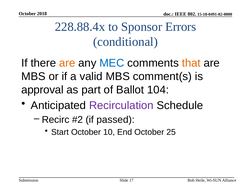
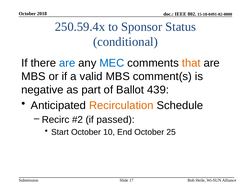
228.88.4x: 228.88.4x -> 250.59.4x
Errors: Errors -> Status
are at (67, 63) colour: orange -> blue
approval: approval -> negative
104: 104 -> 439
Recirculation colour: purple -> orange
